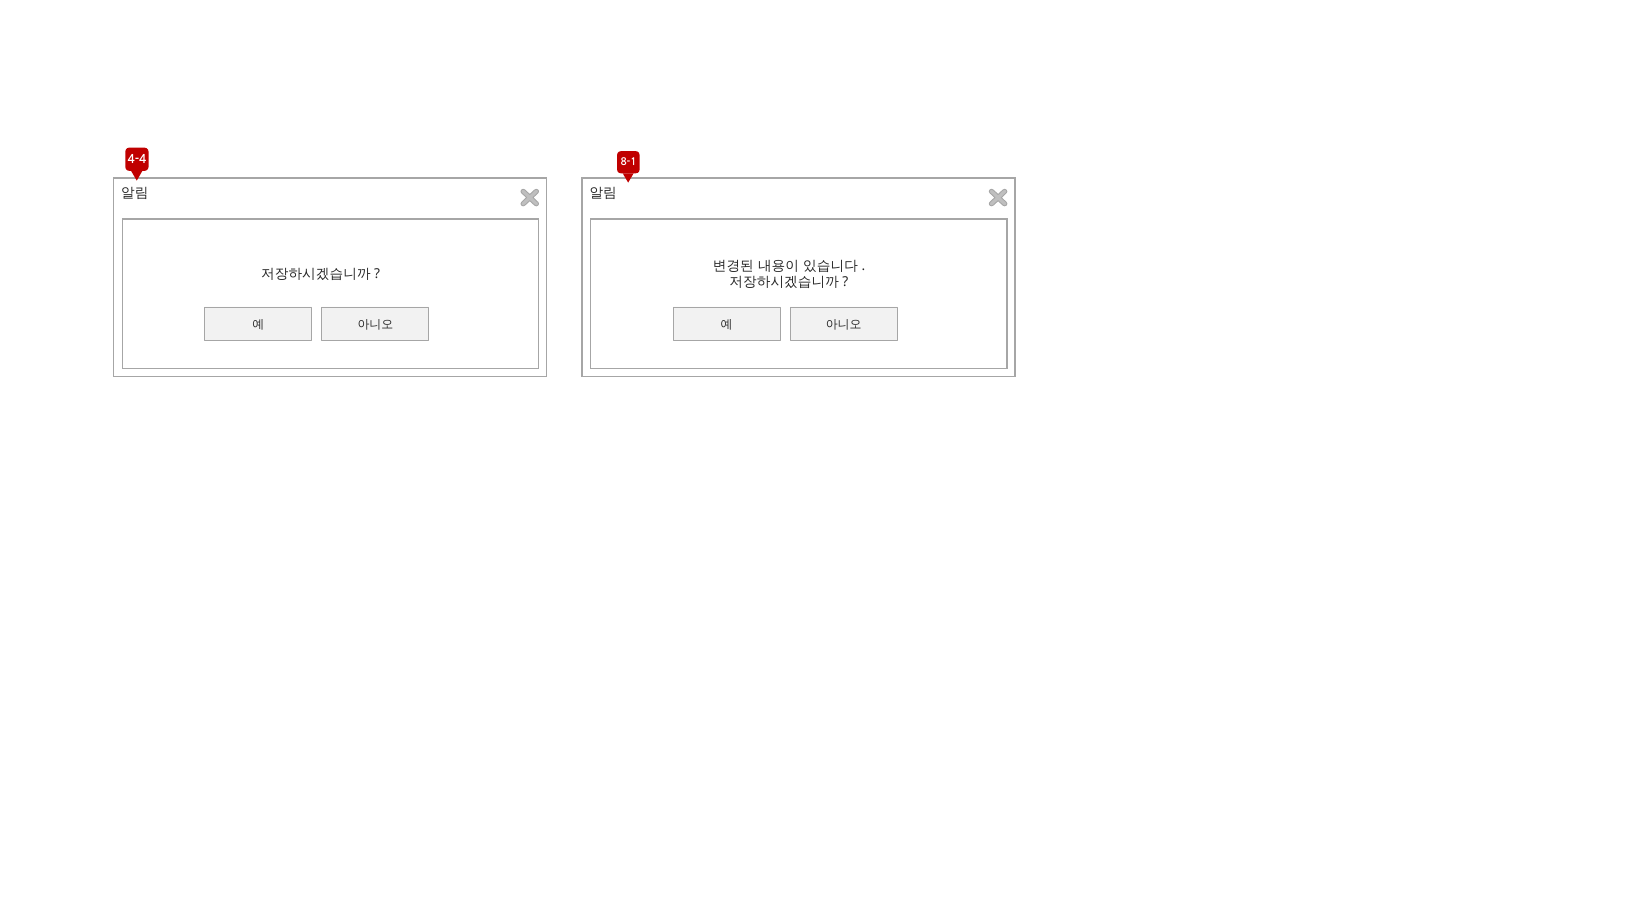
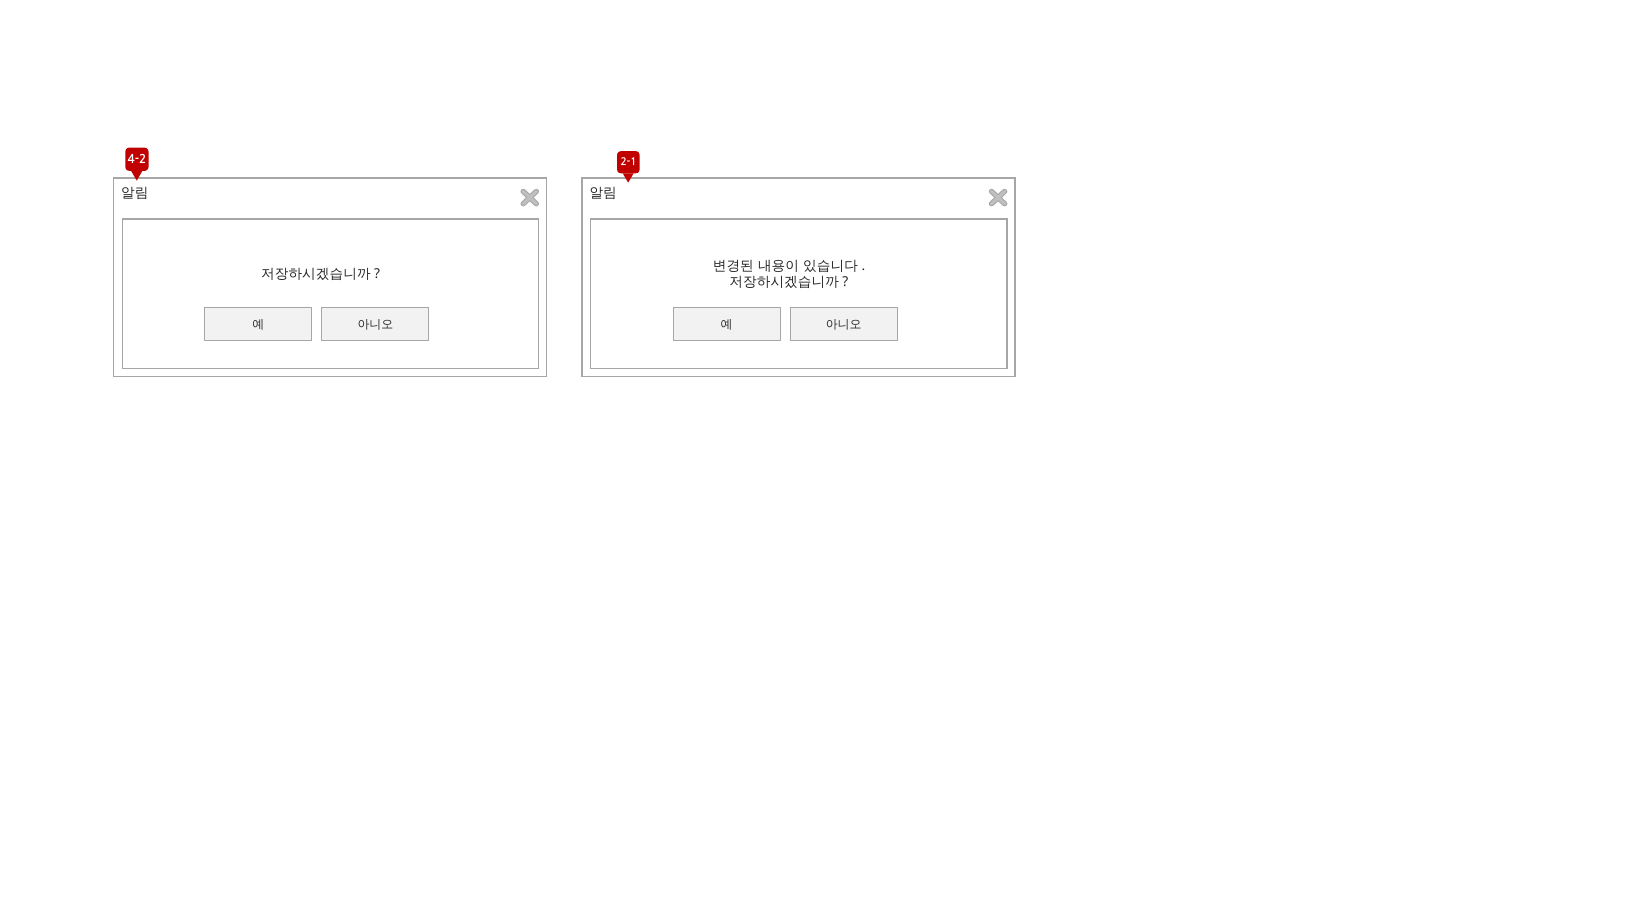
4-4: 4-4 -> 4-2
8-1: 8-1 -> 2-1
